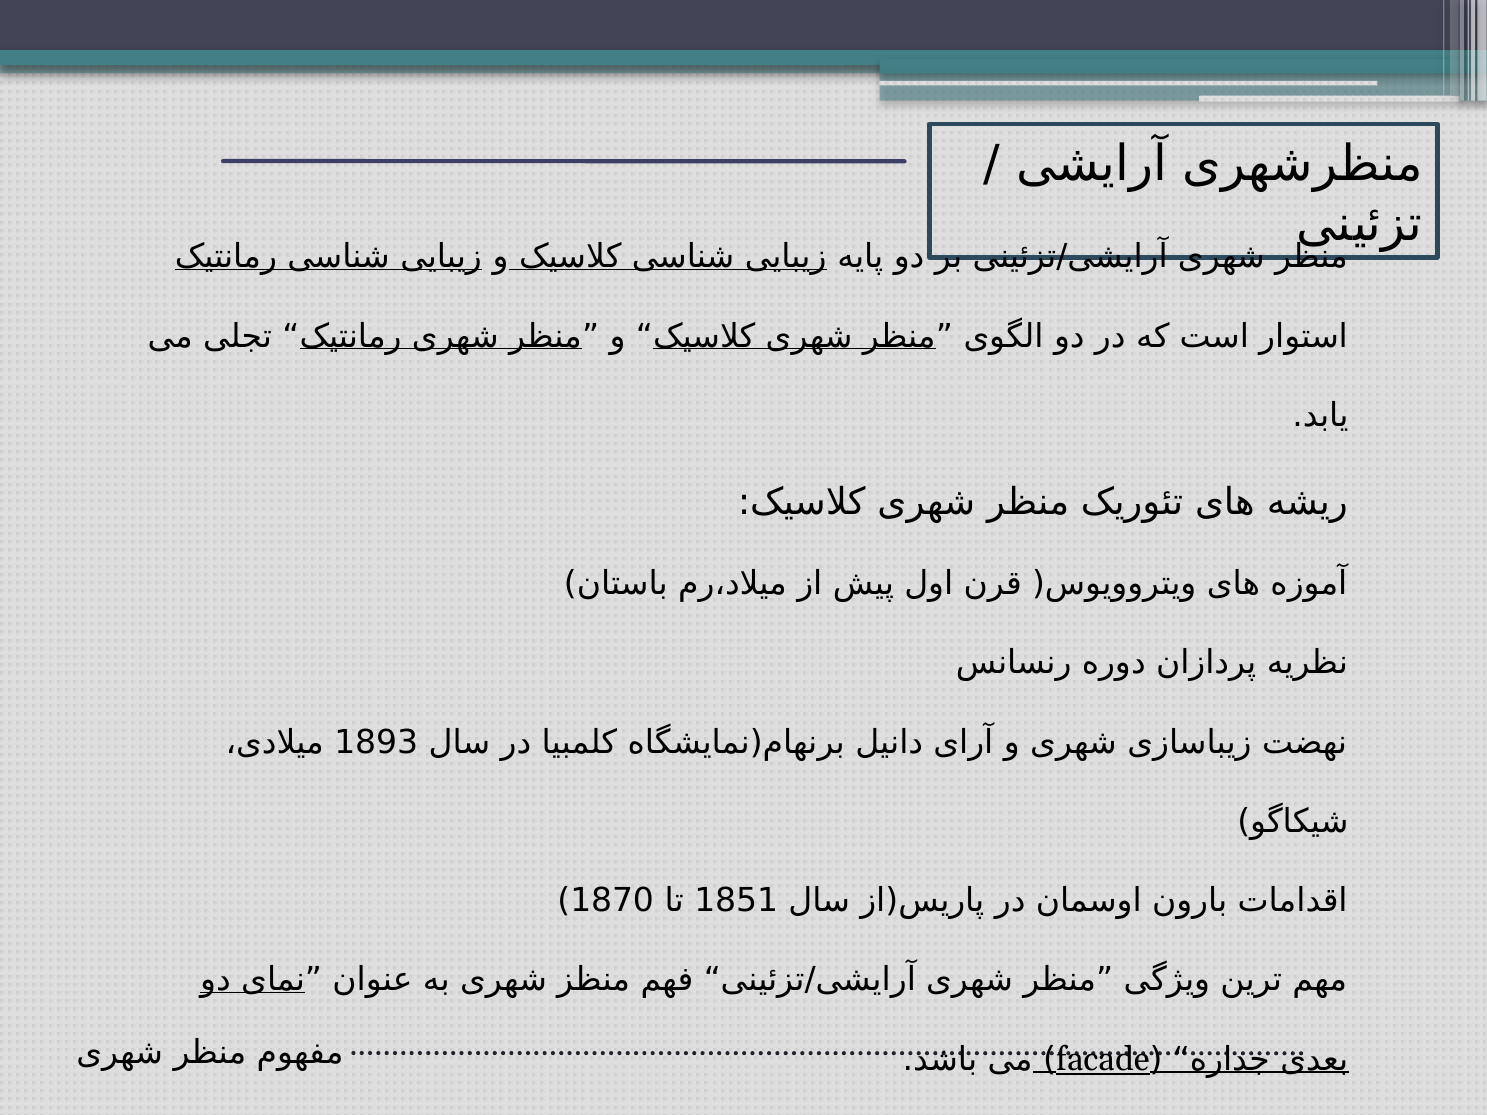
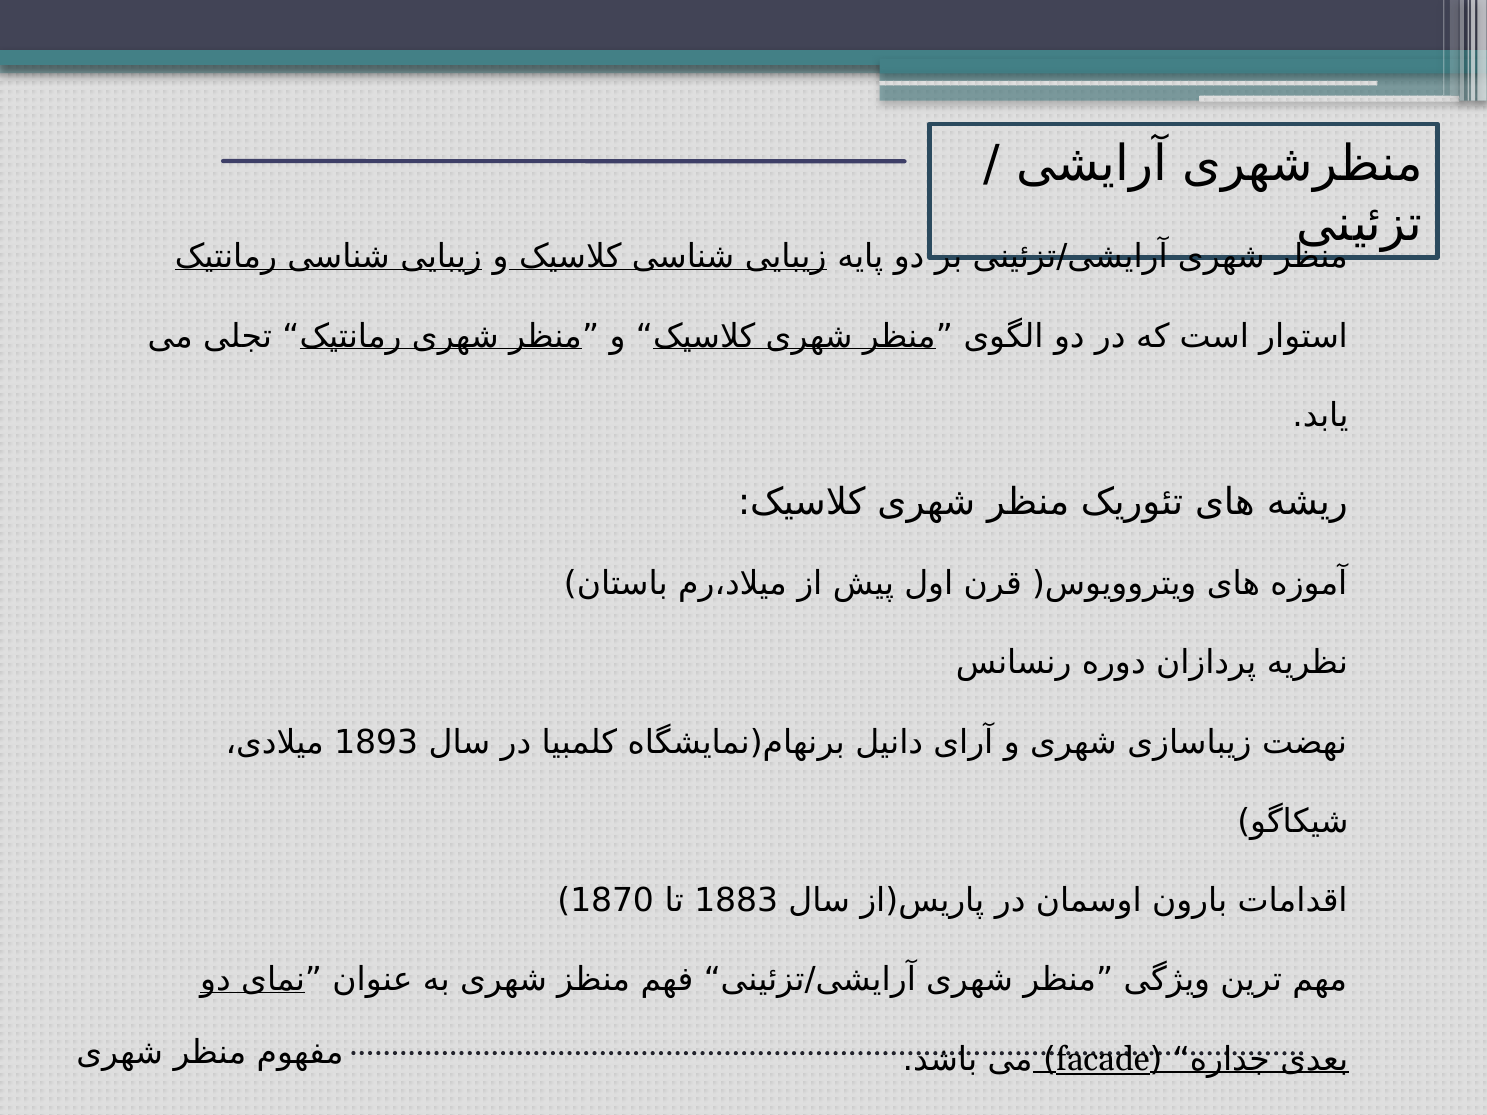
1851: 1851 -> 1883
